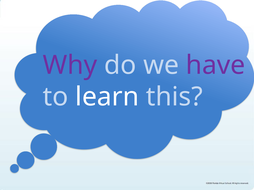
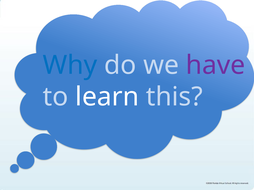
Why colour: purple -> blue
